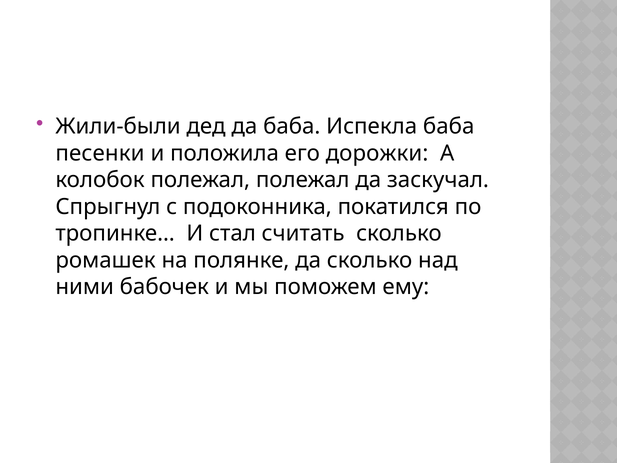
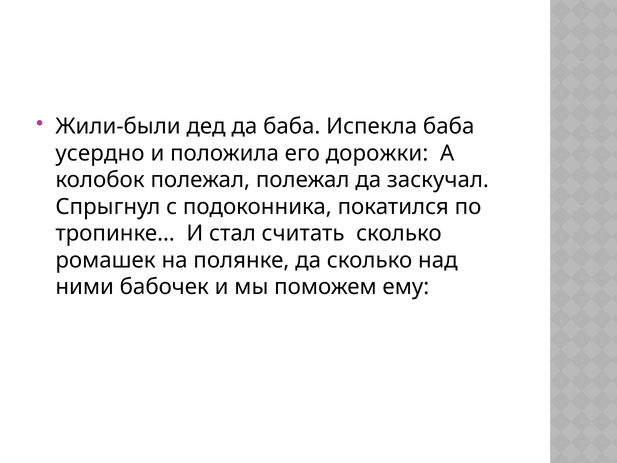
песенки: песенки -> усердно
